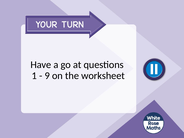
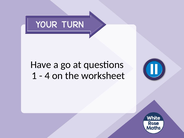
9: 9 -> 4
